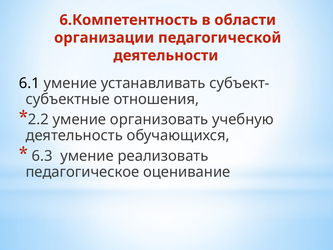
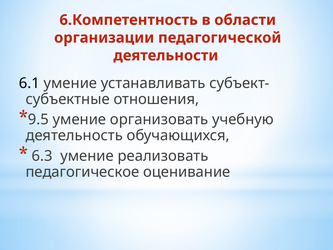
2.2: 2.2 -> 9.5
